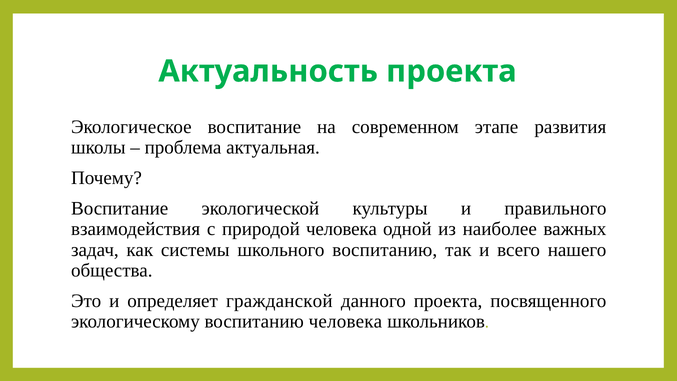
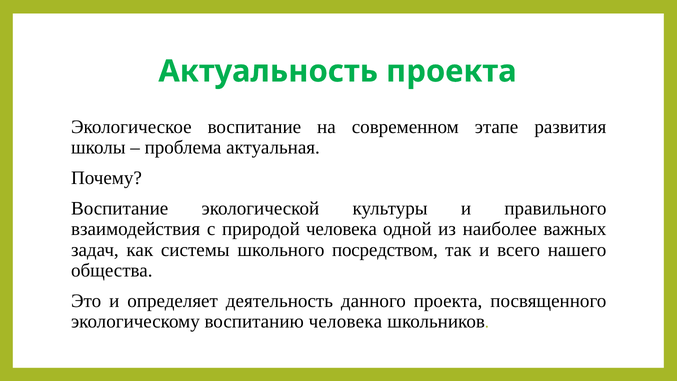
школьного воспитанию: воспитанию -> посредством
гражданской: гражданской -> деятельность
